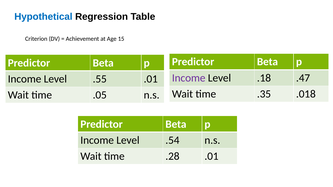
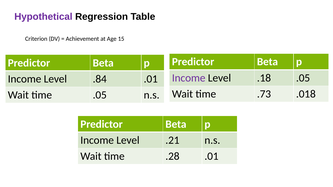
Hypothetical colour: blue -> purple
.18 .47: .47 -> .05
.55: .55 -> .84
.35: .35 -> .73
.54: .54 -> .21
